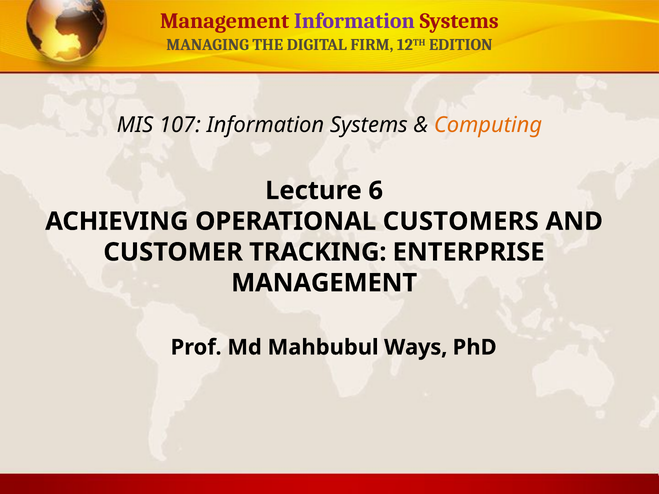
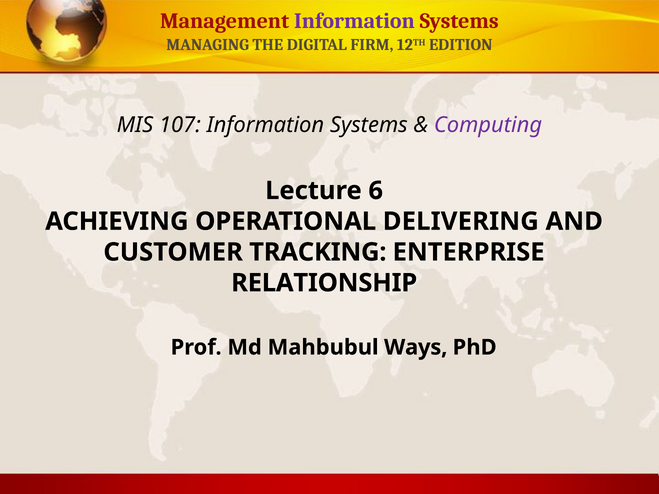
Computing colour: orange -> purple
CUSTOMERS: CUSTOMERS -> DELIVERING
MANAGEMENT at (324, 283): MANAGEMENT -> RELATIONSHIP
